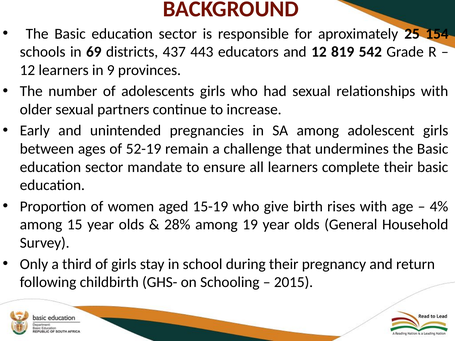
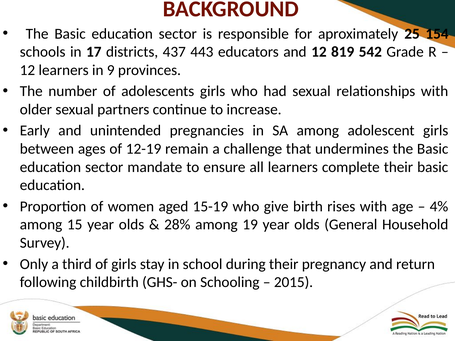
69: 69 -> 17
52-19: 52-19 -> 12-19
